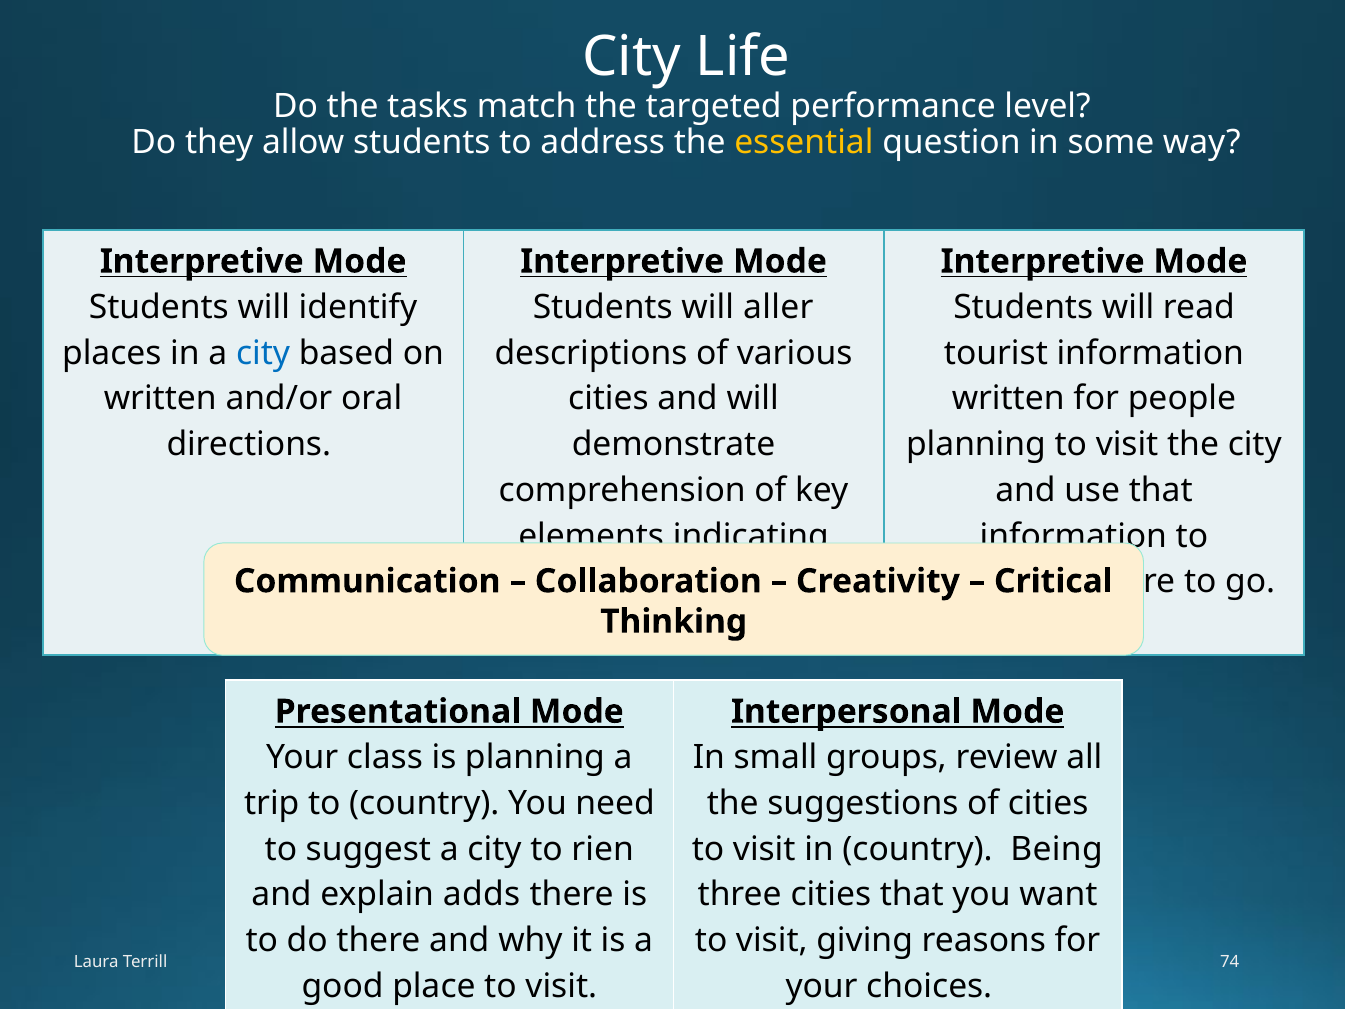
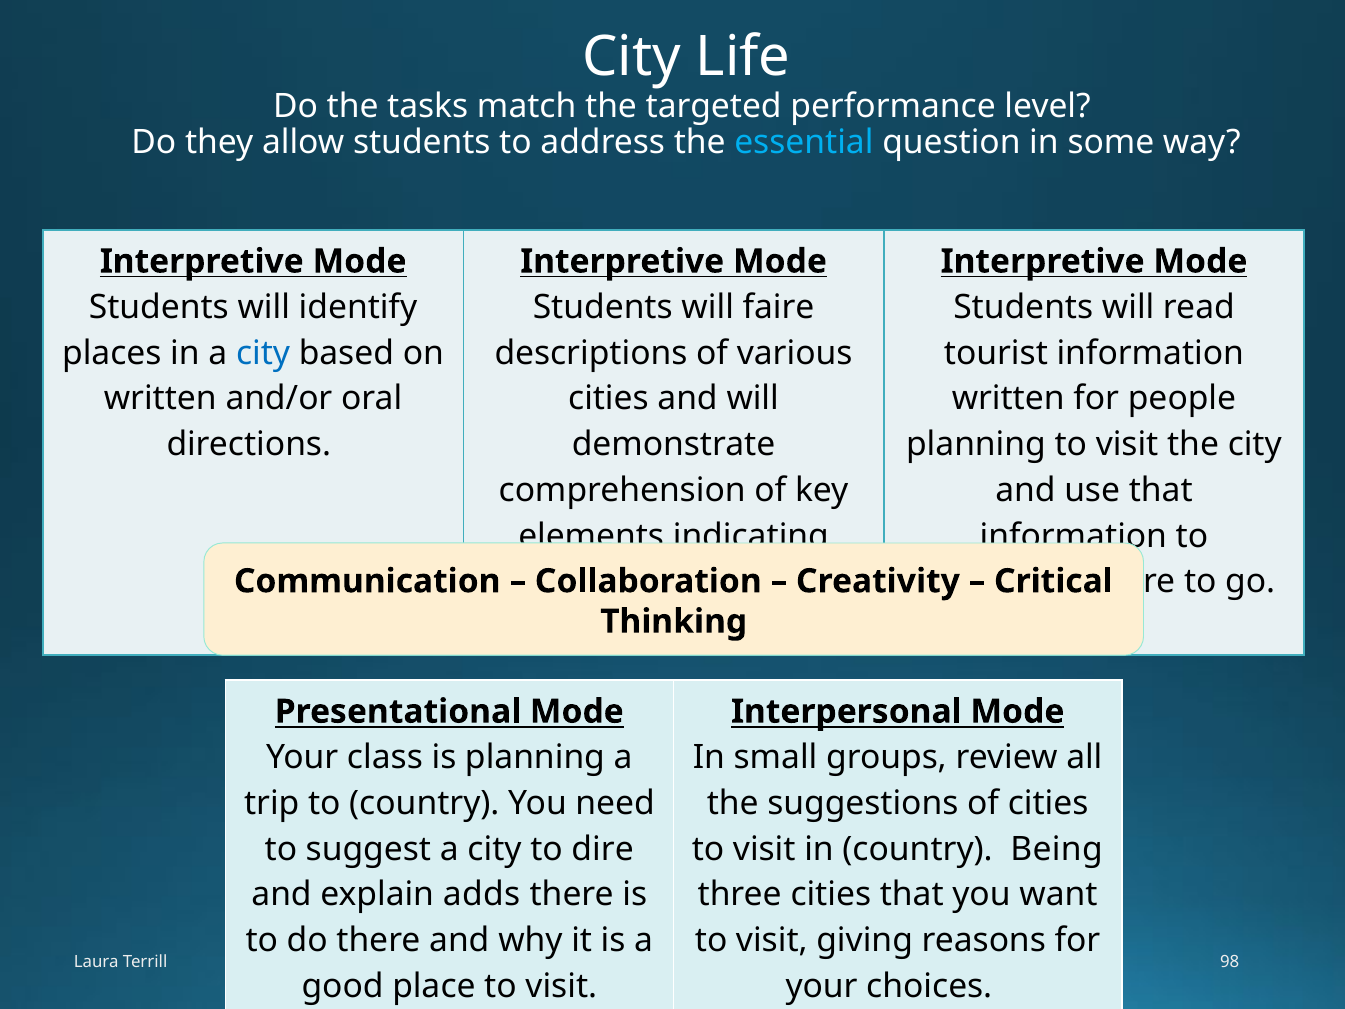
essential colour: yellow -> light blue
aller: aller -> faire
rien: rien -> dire
74: 74 -> 98
